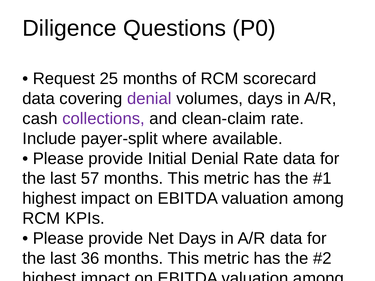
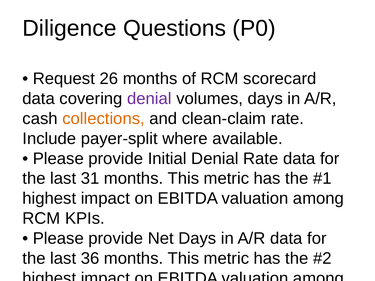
25: 25 -> 26
collections colour: purple -> orange
57: 57 -> 31
